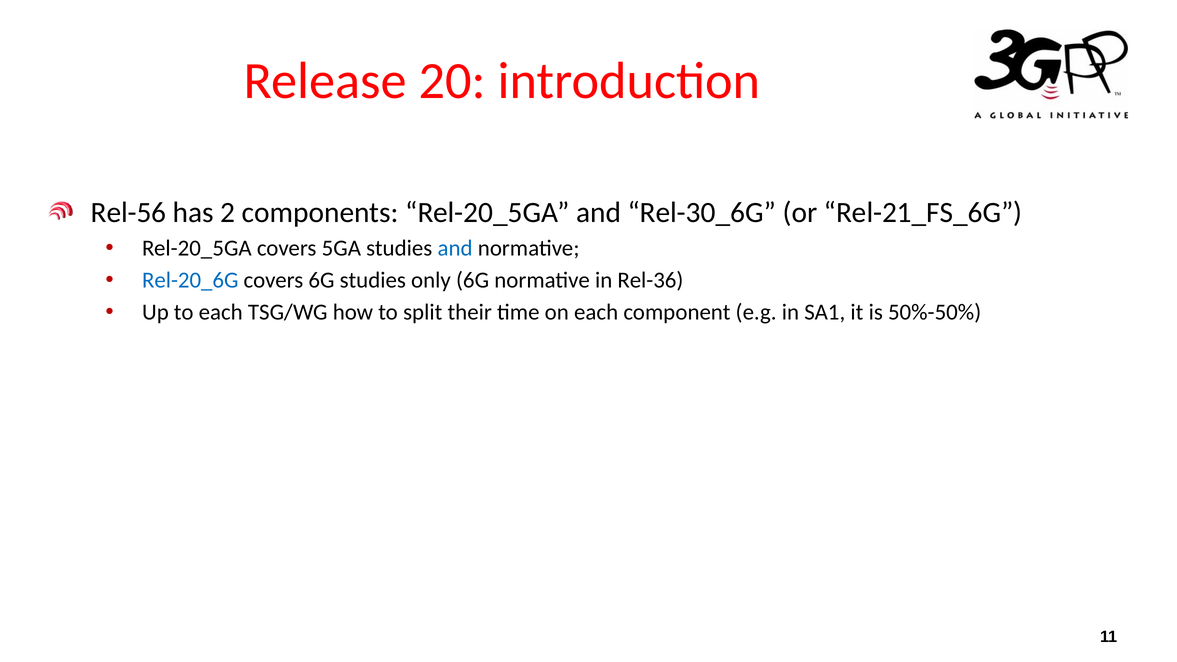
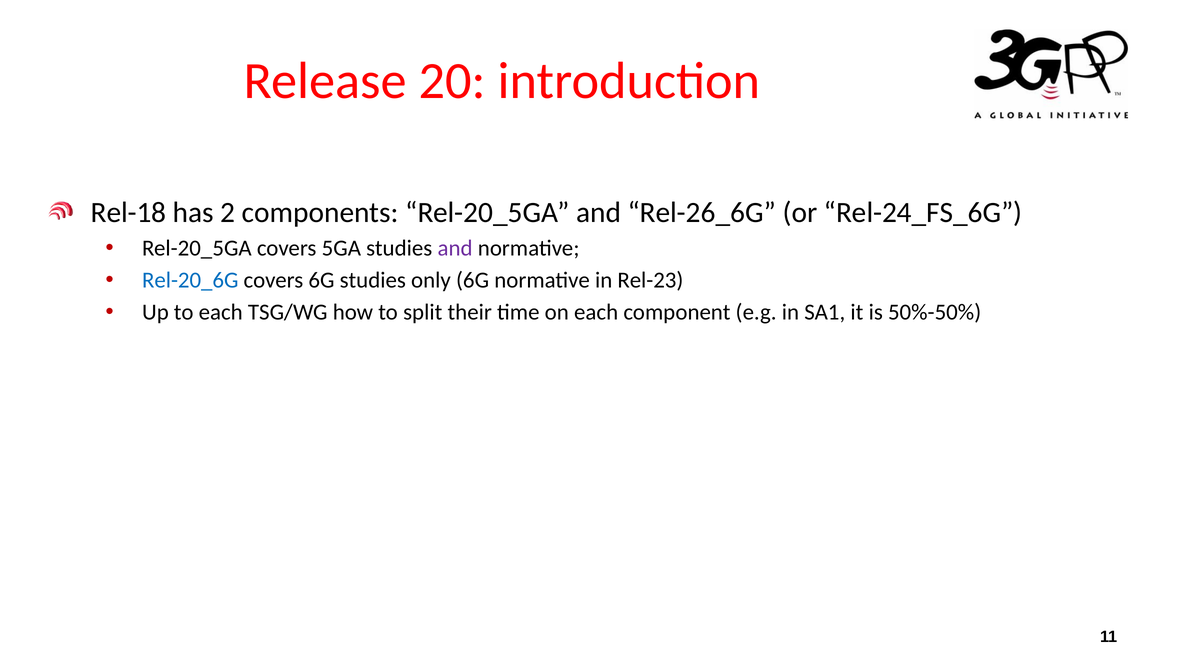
Rel-56: Rel-56 -> Rel-18
Rel-30_6G: Rel-30_6G -> Rel-26_6G
Rel-21_FS_6G: Rel-21_FS_6G -> Rel-24_FS_6G
and at (455, 248) colour: blue -> purple
Rel-36: Rel-36 -> Rel-23
